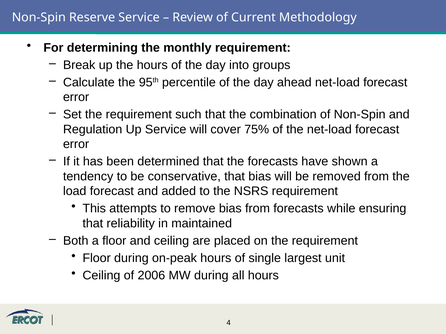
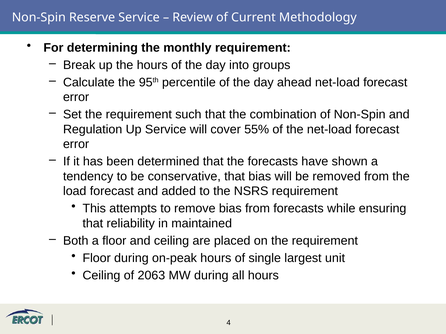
75%: 75% -> 55%
2006: 2006 -> 2063
